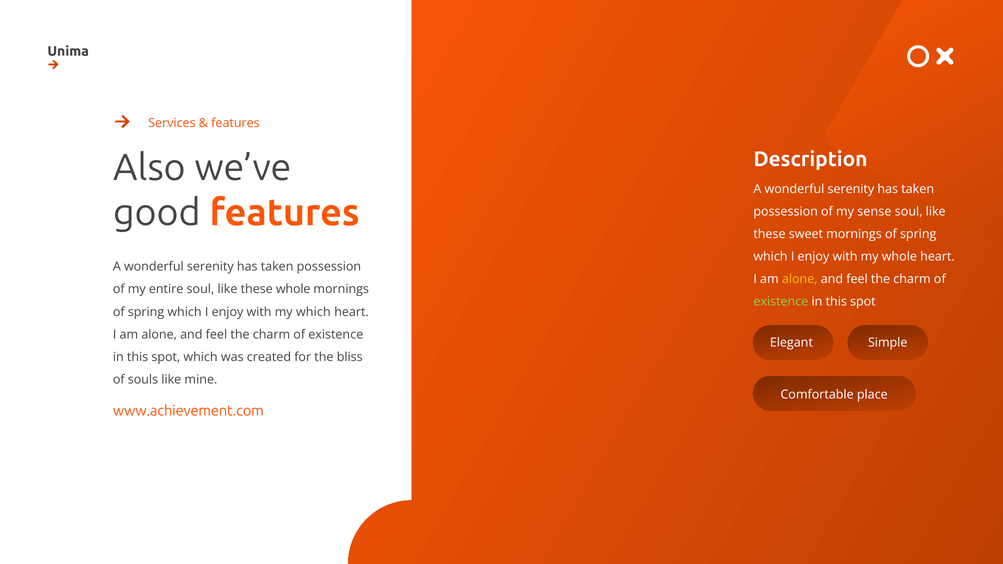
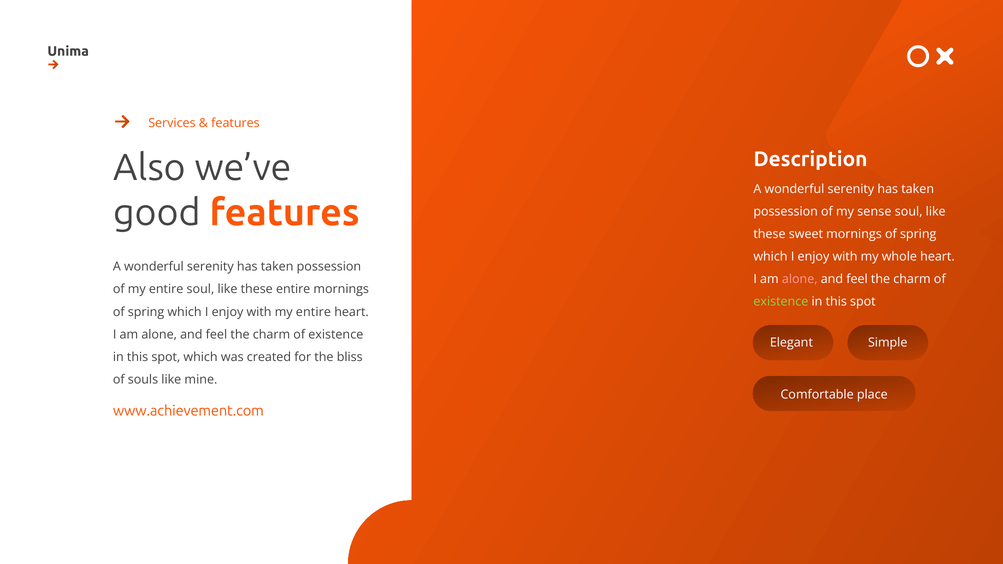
alone at (800, 279) colour: yellow -> pink
these whole: whole -> entire
with my which: which -> entire
